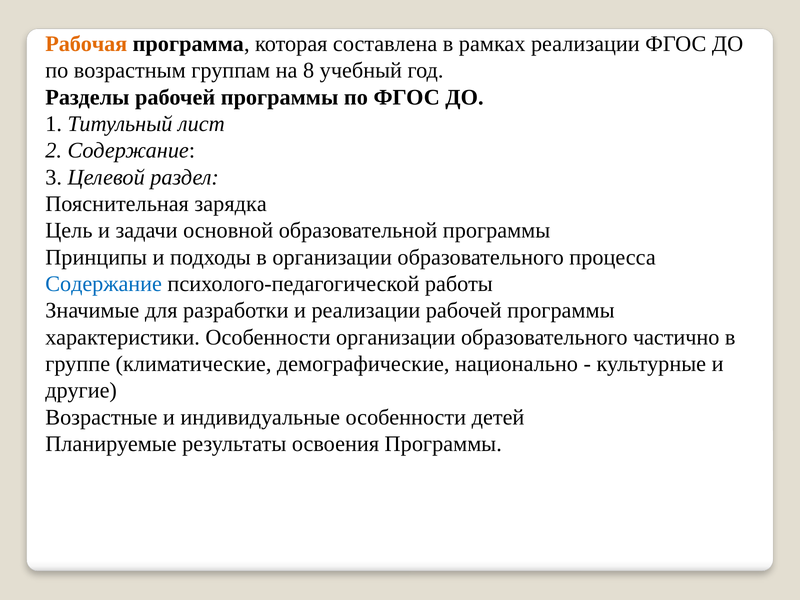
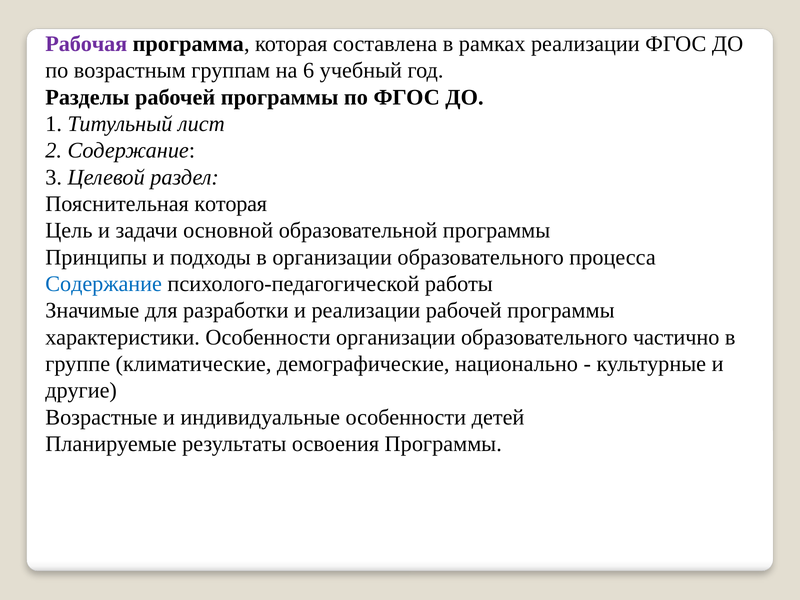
Рабочая colour: orange -> purple
8: 8 -> 6
Пояснительная зарядка: зарядка -> которая
